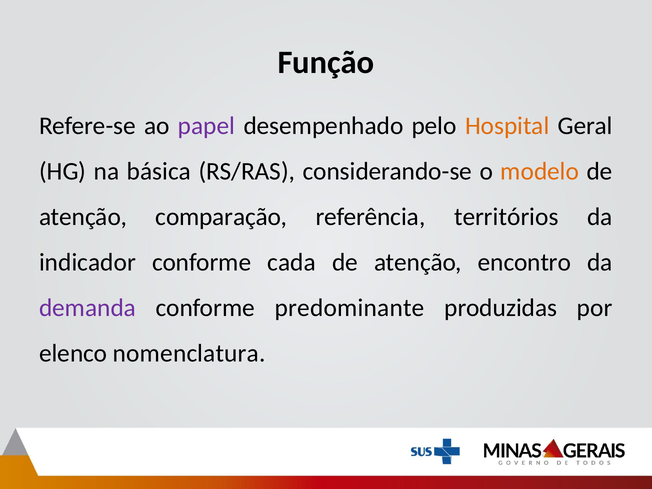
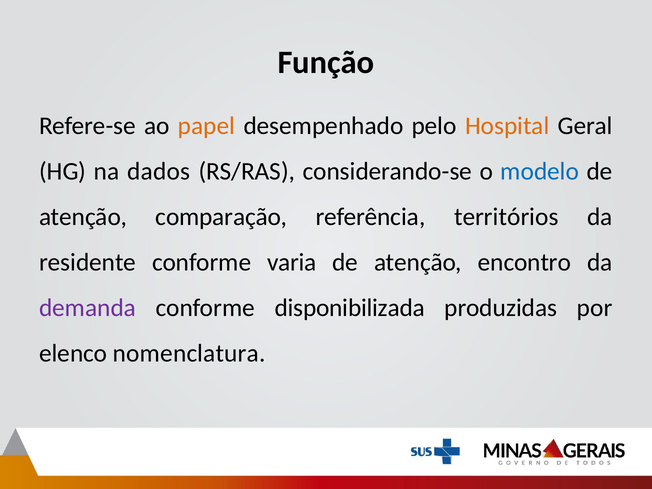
papel colour: purple -> orange
básica: básica -> dados
modelo colour: orange -> blue
indicador: indicador -> residente
cada: cada -> varia
predominante: predominante -> disponibilizada
